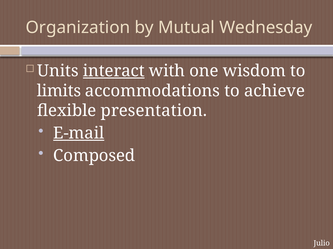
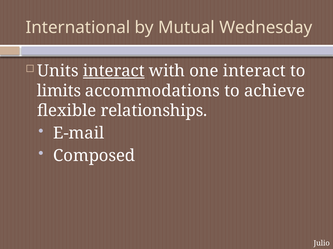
Organization: Organization -> International
one wisdom: wisdom -> interact
presentation: presentation -> relationships
E-mail underline: present -> none
